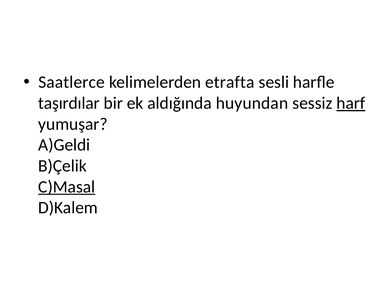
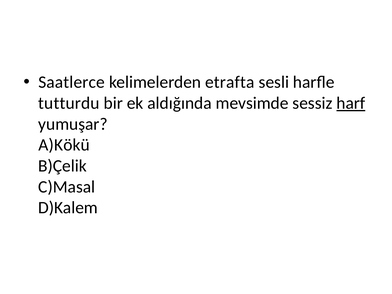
taşırdılar: taşırdılar -> tutturdu
huyundan: huyundan -> mevsimde
A)Geldi: A)Geldi -> A)Kökü
C)Masal underline: present -> none
